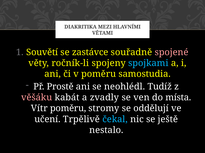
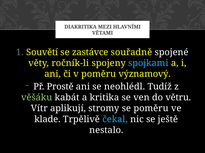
spojené colour: pink -> white
samostudia: samostudia -> významový
věšáku colour: pink -> light green
zvadly: zvadly -> kritika
místa: místa -> větru
Vítr poměru: poměru -> aplikují
se oddělují: oddělují -> poměru
učení: učení -> klade
